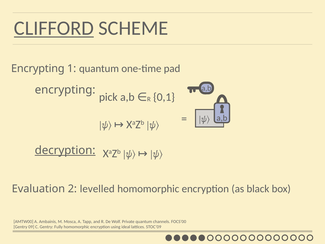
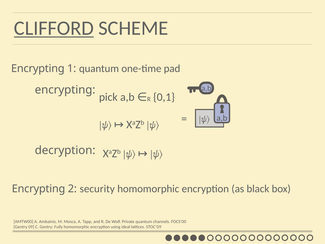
decryption underline: present -> none
Evaluation at (38, 189): Evaluation -> Encrypting
levelled: levelled -> security
